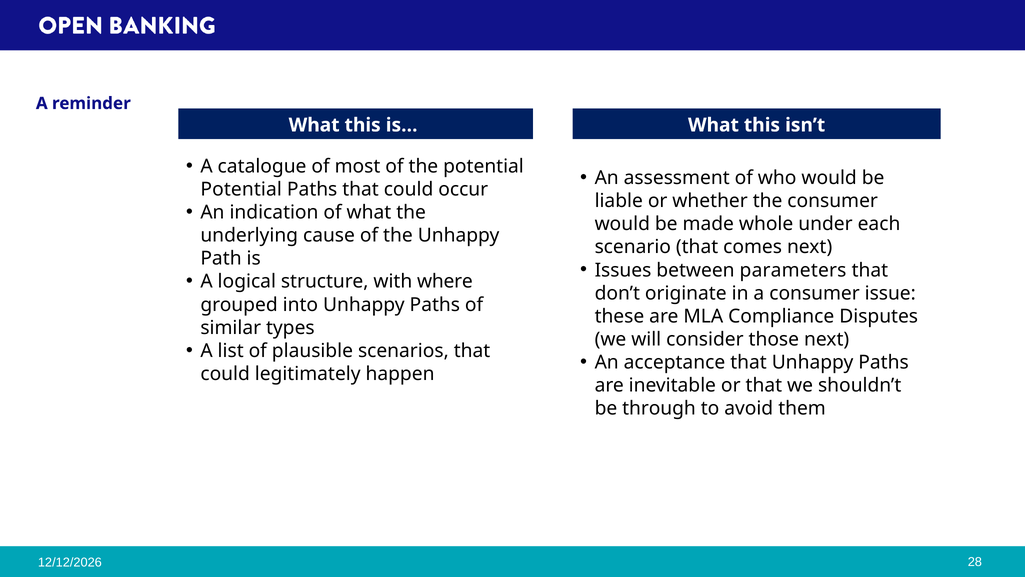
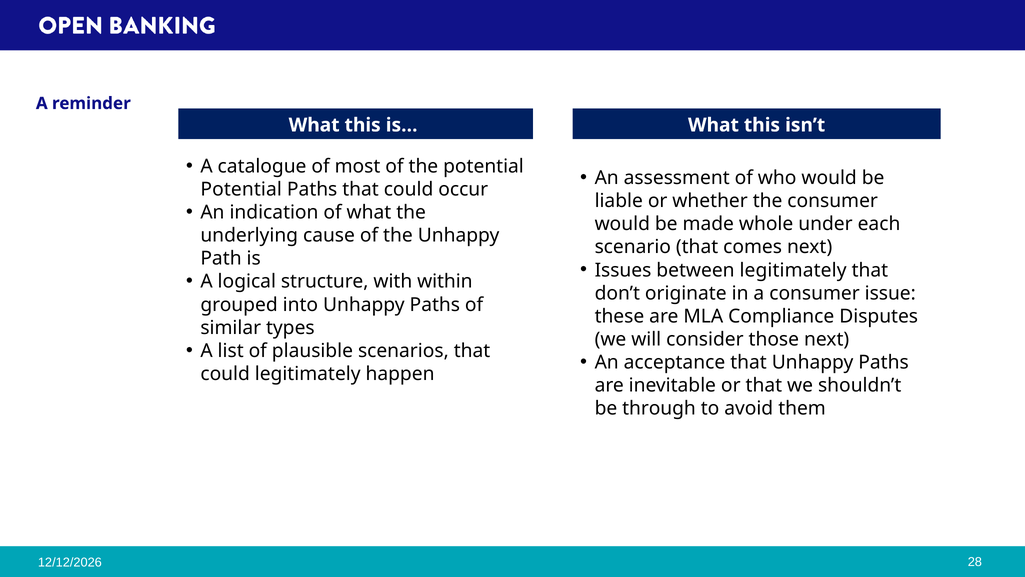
between parameters: parameters -> legitimately
where: where -> within
